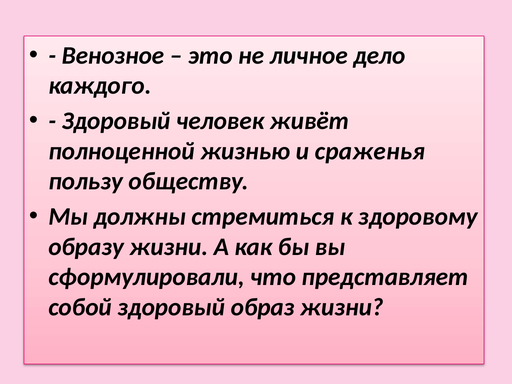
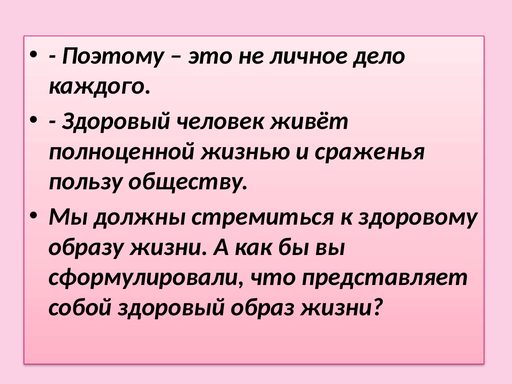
Венозное: Венозное -> Поэтому
